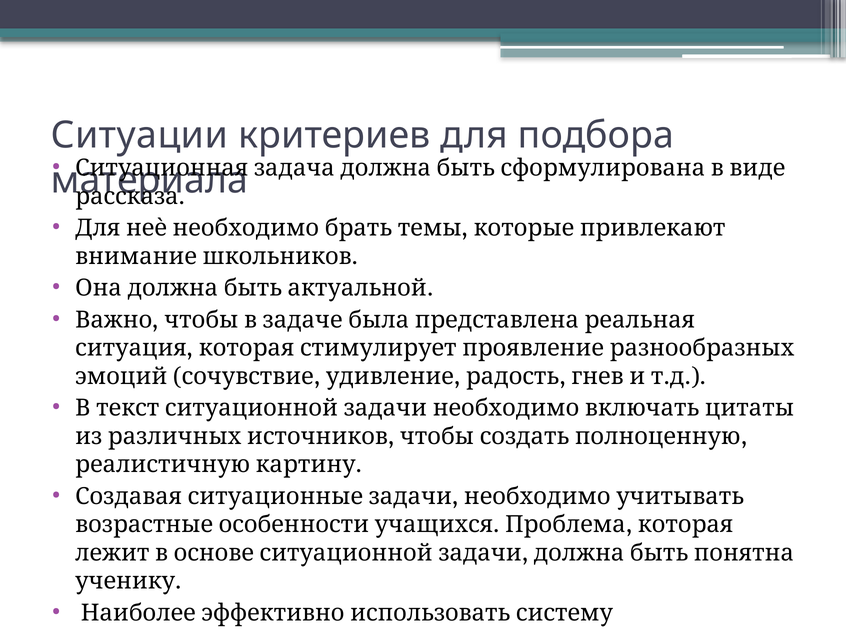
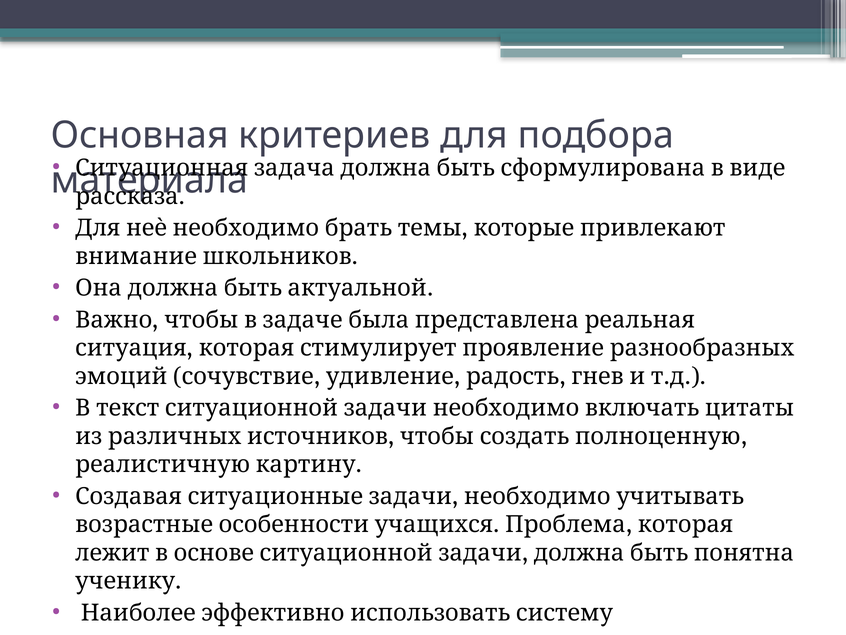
Ситуации: Ситуации -> Основная
